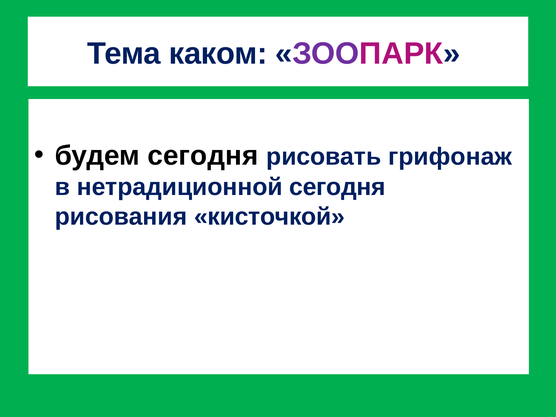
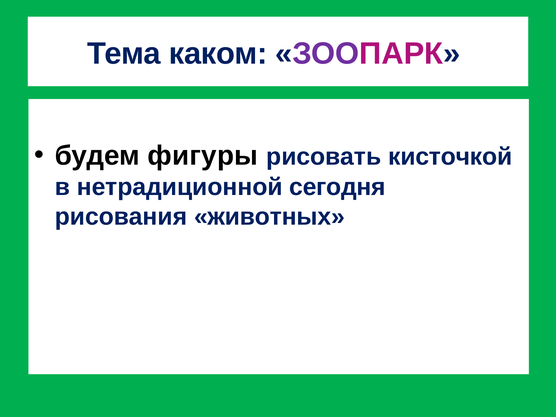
будем сегодня: сегодня -> фигуры
грифонаж: грифонаж -> кисточкой
кисточкой: кисточкой -> животных
